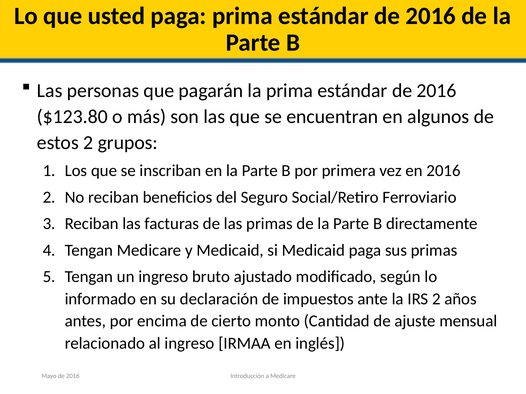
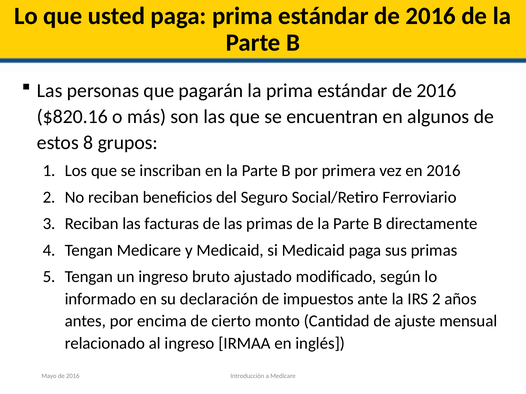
$123.80: $123.80 -> $820.16
estos 2: 2 -> 8
